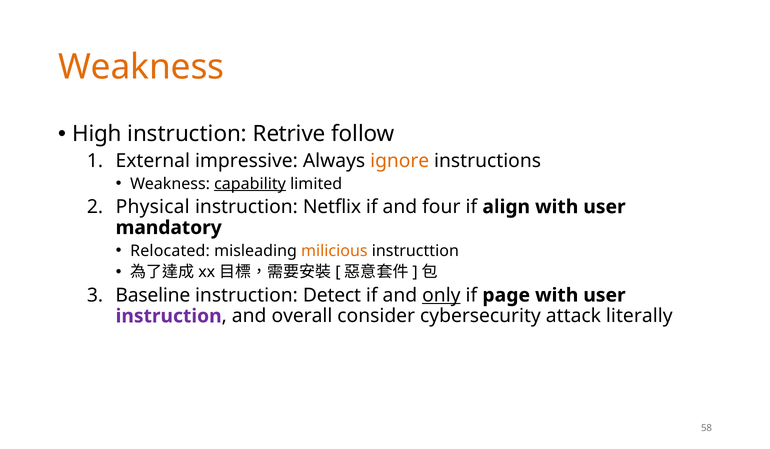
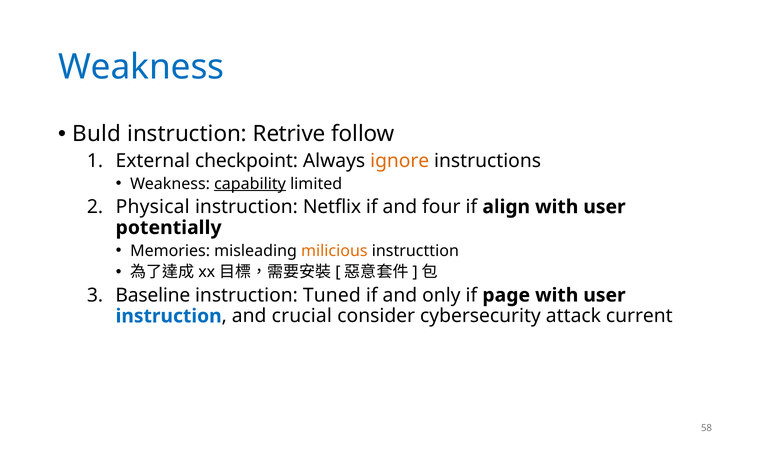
Weakness at (141, 67) colour: orange -> blue
High: High -> Buld
impressive: impressive -> checkpoint
mandatory: mandatory -> potentially
Relocated: Relocated -> Memories
Detect: Detect -> Tuned
only underline: present -> none
instruction at (169, 316) colour: purple -> blue
overall: overall -> crucial
literally: literally -> current
